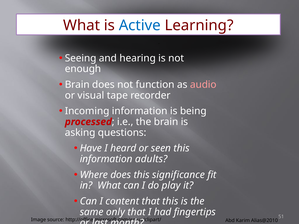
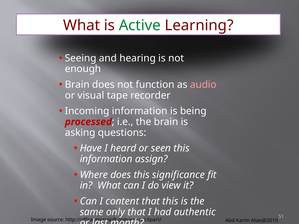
Active colour: blue -> green
adults: adults -> assign
play: play -> view
fingertips: fingertips -> authentic
